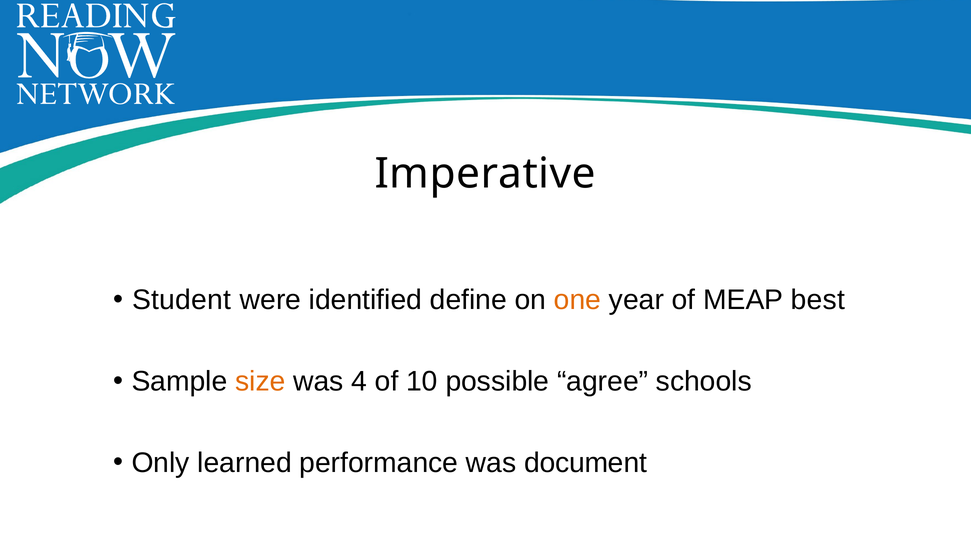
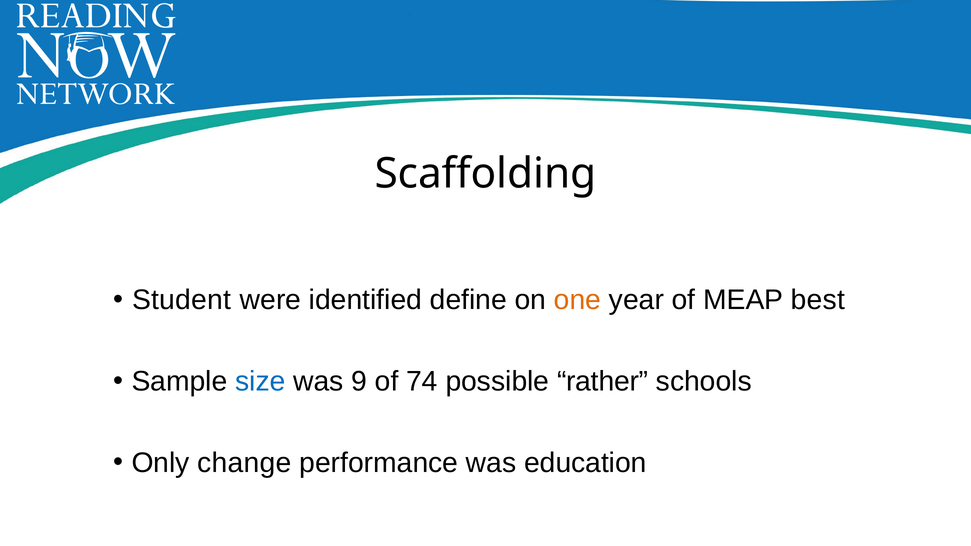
Imperative: Imperative -> Scaffolding
size colour: orange -> blue
4: 4 -> 9
10: 10 -> 74
agree: agree -> rather
learned: learned -> change
document: document -> education
